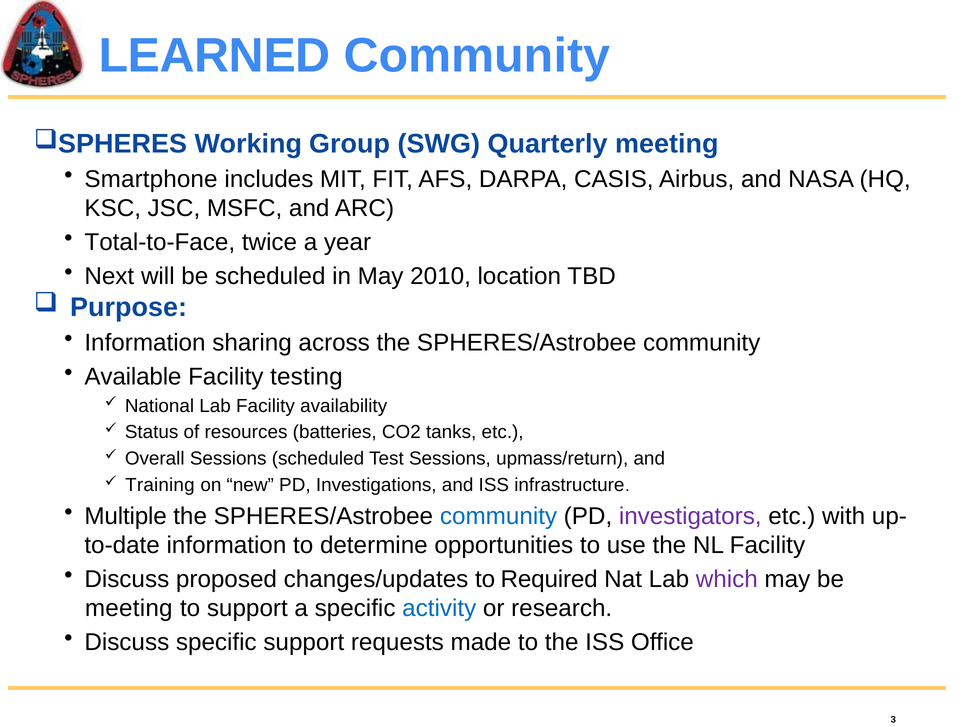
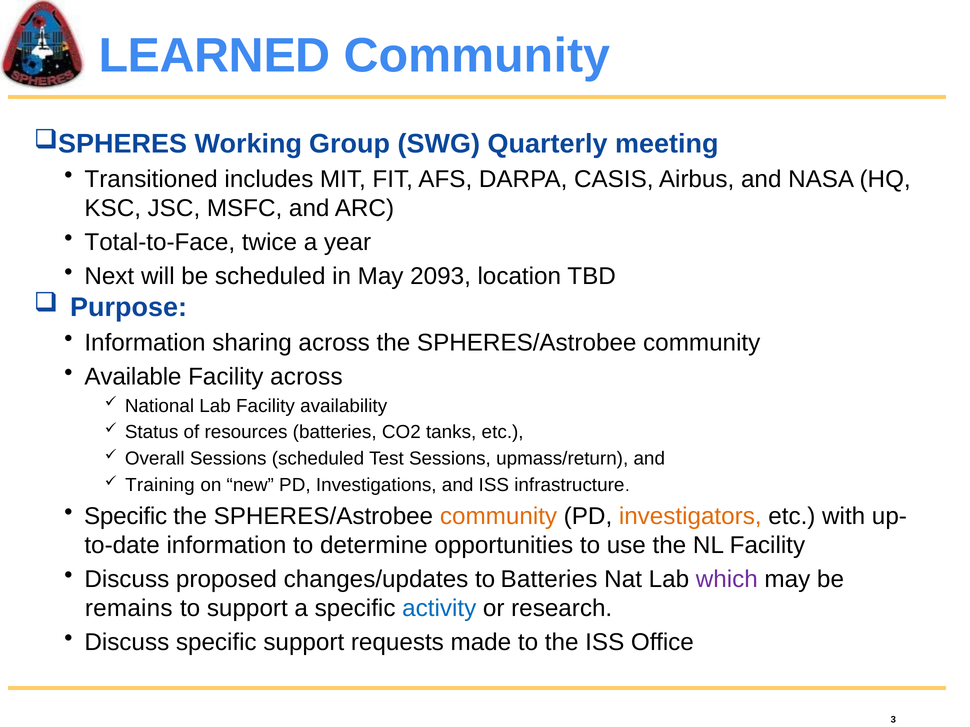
Smartphone: Smartphone -> Transitioned
2010: 2010 -> 2093
Facility testing: testing -> across
Multiple at (126, 516): Multiple -> Specific
community at (499, 516) colour: blue -> orange
investigators colour: purple -> orange
to Required: Required -> Batteries
meeting at (129, 609): meeting -> remains
